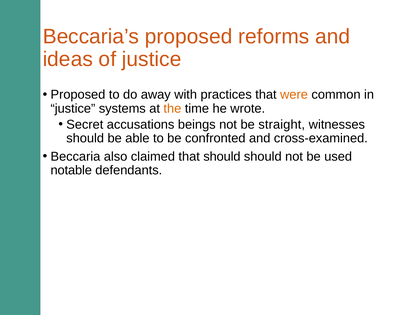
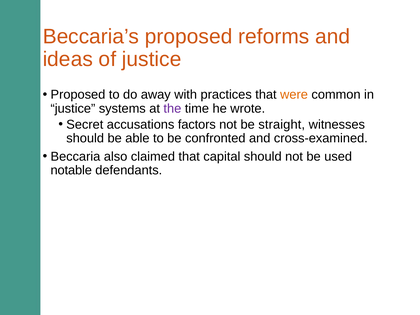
the colour: orange -> purple
beings: beings -> factors
that should: should -> capital
